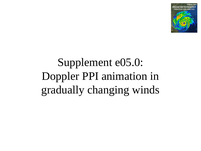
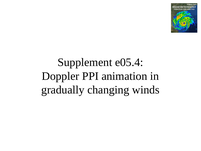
e05.0: e05.0 -> e05.4
